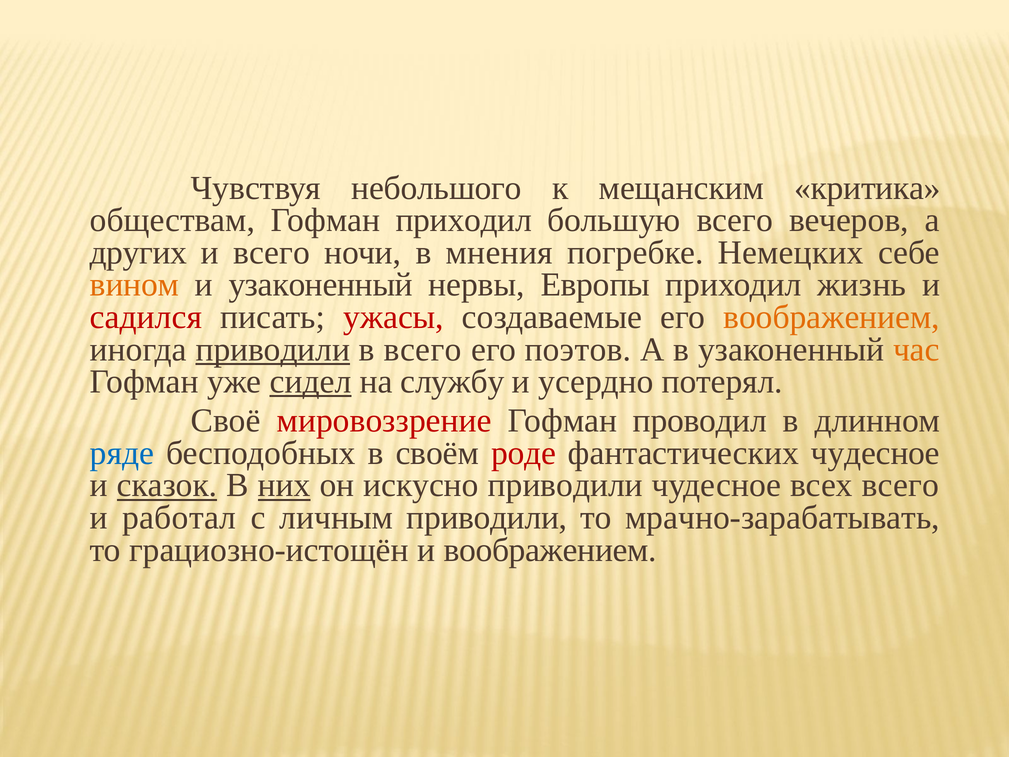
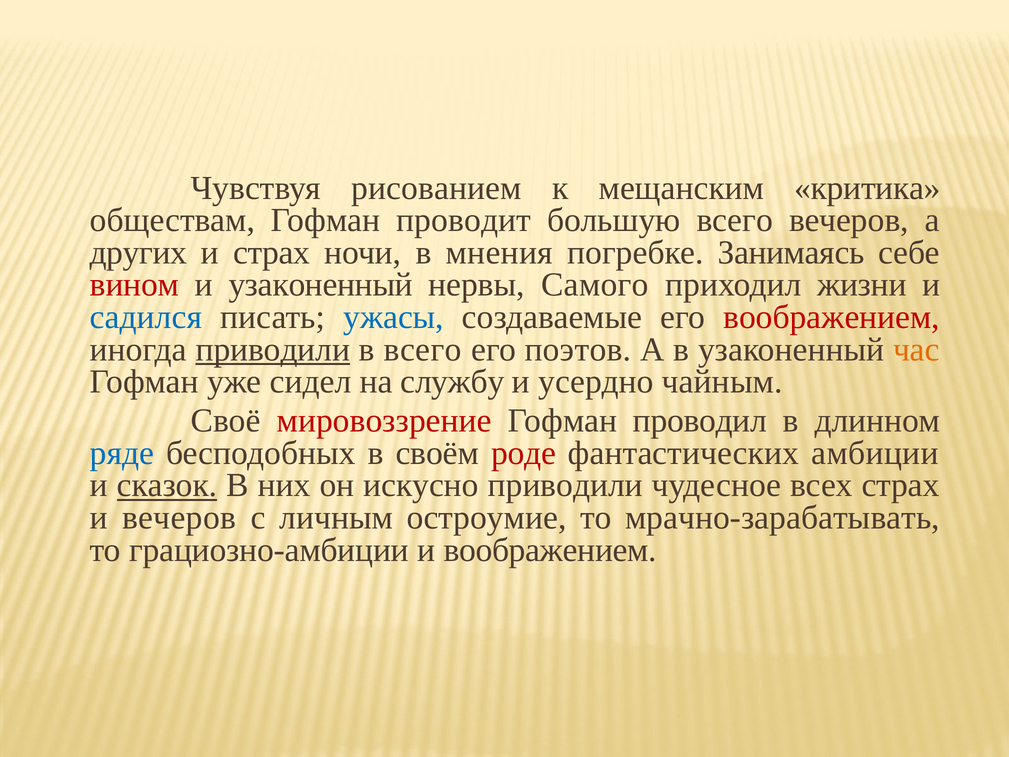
небольшого: небольшого -> рисованием
Гофман приходил: приходил -> проводит
и всего: всего -> страх
Немецких: Немецких -> Занимаясь
вином colour: orange -> red
Европы: Европы -> Самого
жизнь: жизнь -> жизни
садился colour: red -> blue
ужасы colour: red -> blue
воображением at (832, 317) colour: orange -> red
сидел underline: present -> none
потерял: потерял -> чайным
фантастических чудесное: чудесное -> амбиции
них underline: present -> none
всех всего: всего -> страх
и работал: работал -> вечеров
личным приводили: приводили -> остроумие
грациозно-истощён: грациозно-истощён -> грациозно-амбиции
